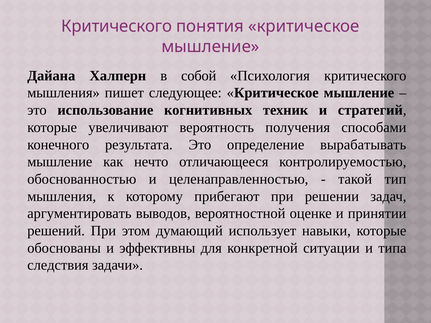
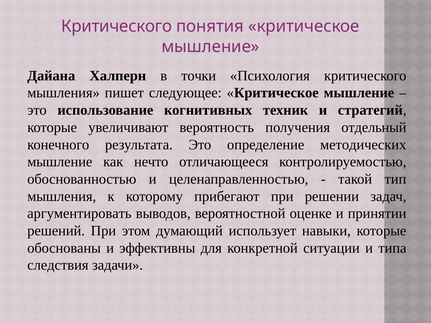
собой: собой -> точки
способами: способами -> отдельный
вырабатывать: вырабатывать -> методических
